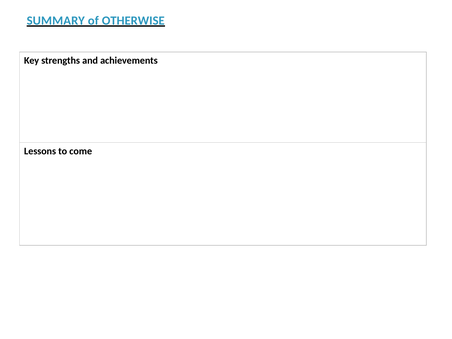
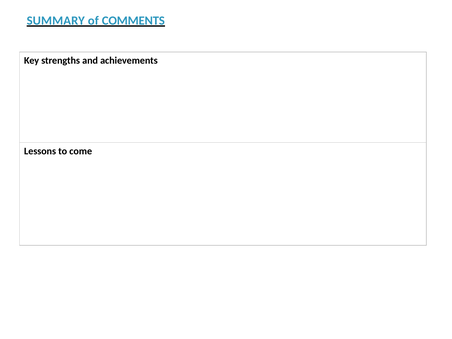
OTHERWISE: OTHERWISE -> COMMENTS
